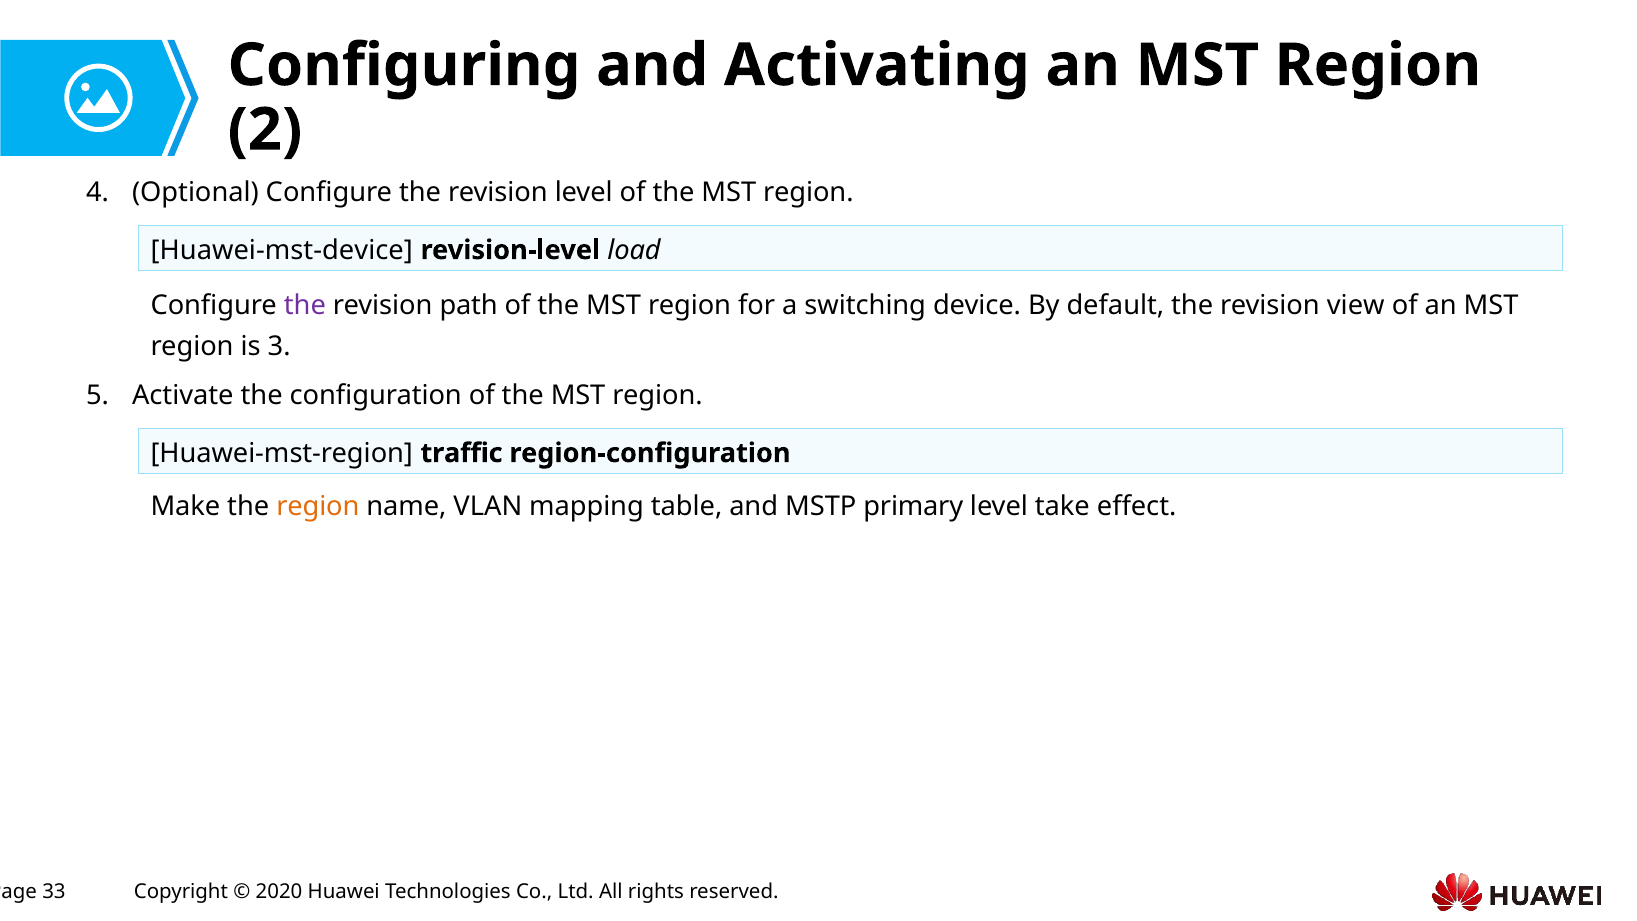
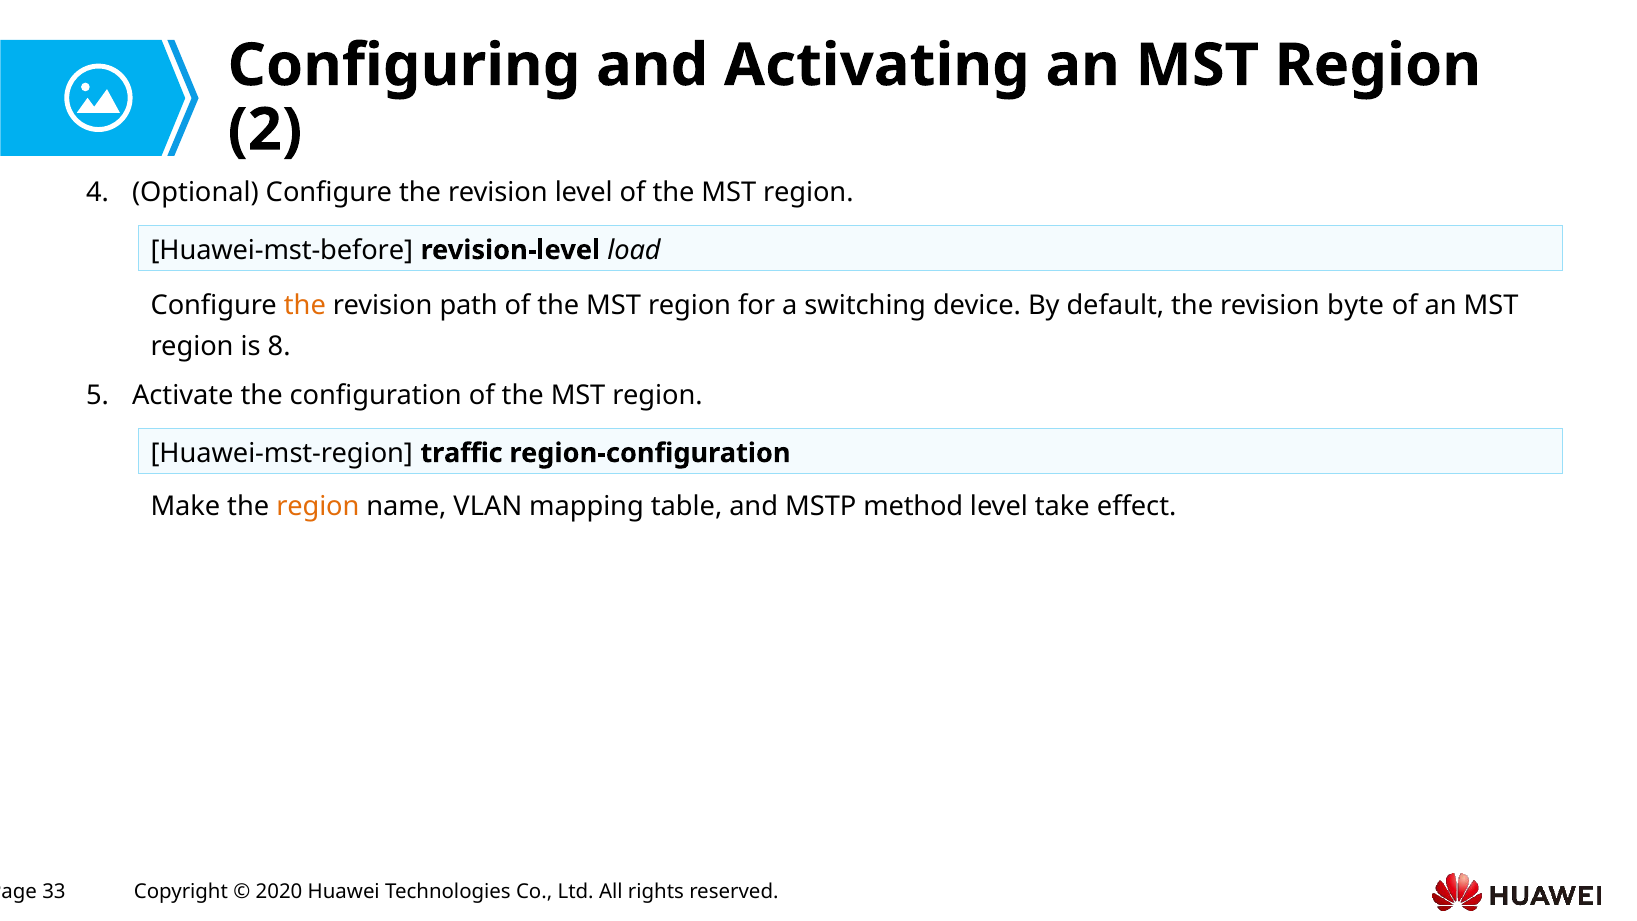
Huawei-mst-device: Huawei-mst-device -> Huawei-mst-before
the at (305, 306) colour: purple -> orange
view: view -> byte
3: 3 -> 8
primary: primary -> method
